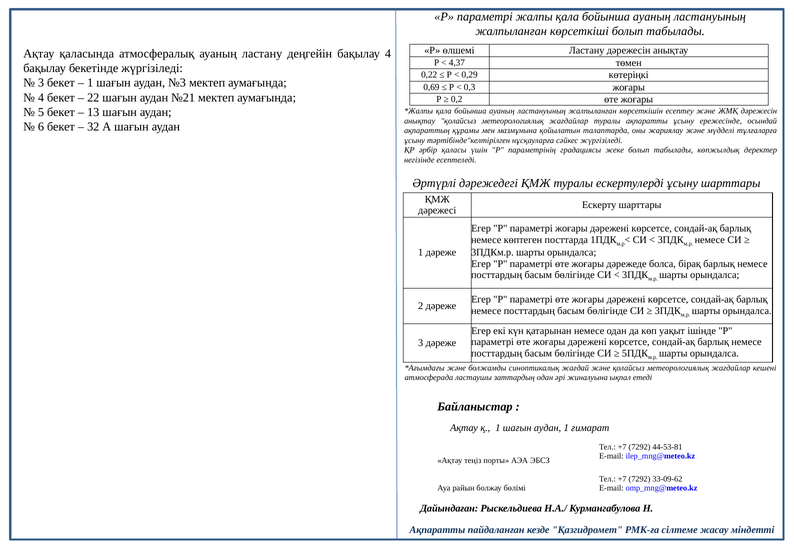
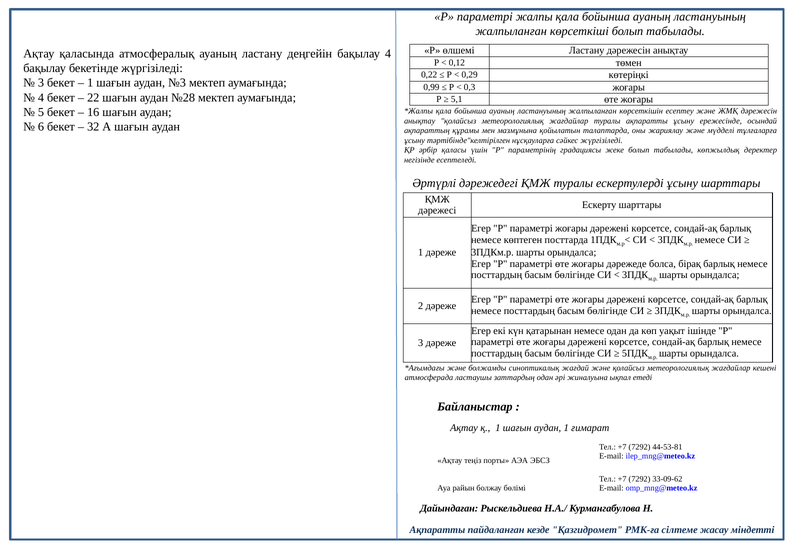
4,37: 4,37 -> 0,12
0,69: 0,69 -> 0,99
№21: №21 -> №28
0,2: 0,2 -> 5,1
13: 13 -> 16
